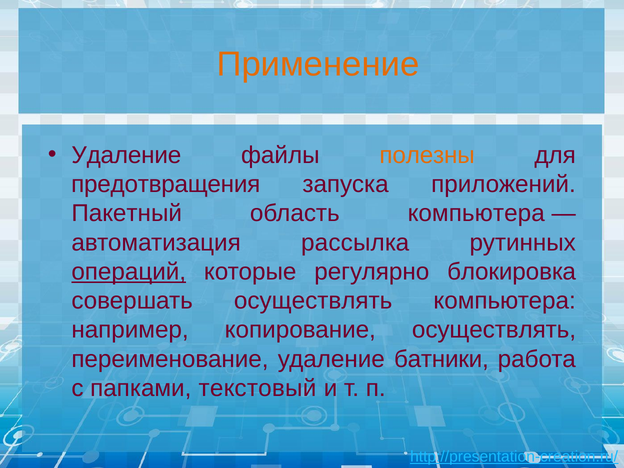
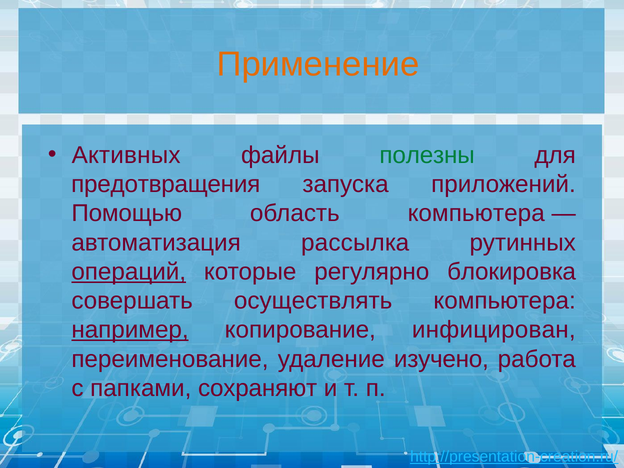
Удаление at (126, 155): Удаление -> Активных
полезны colour: orange -> green
Пакетный: Пакетный -> Помощью
например underline: none -> present
копирование осуществлять: осуществлять -> инфицирован
батники: батники -> изучено
текстовый: текстовый -> сохраняют
